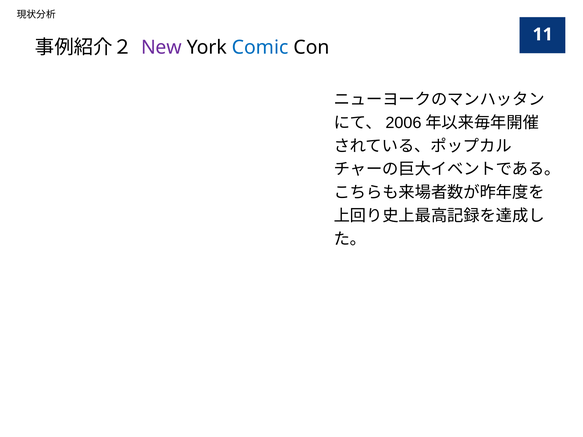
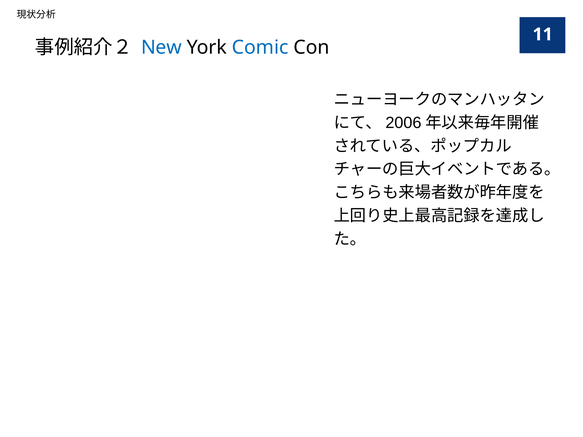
New colour: purple -> blue
